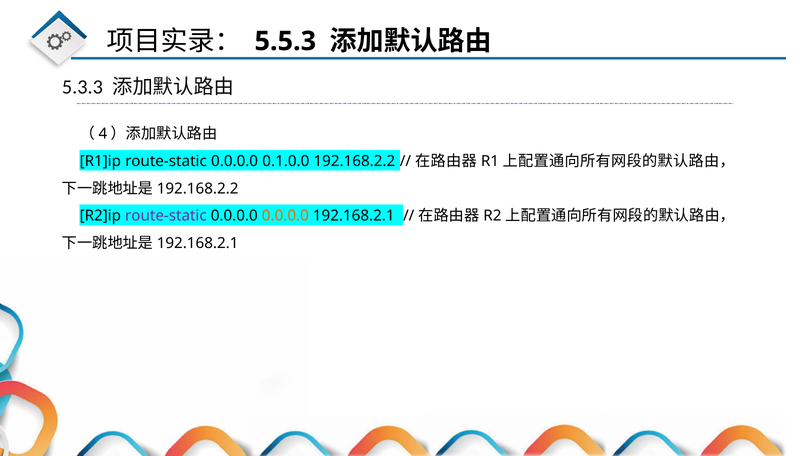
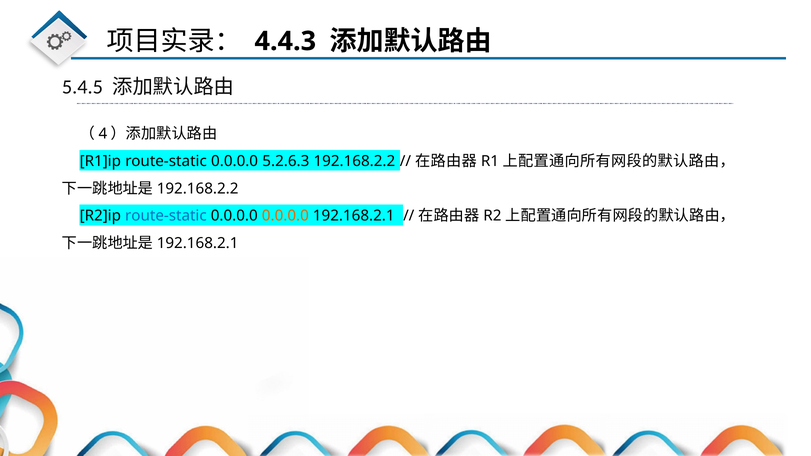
5.5.3: 5.5.3 -> 4.4.3
5.3.3: 5.3.3 -> 5.4.5
0.1.0.0: 0.1.0.0 -> 5.2.6.3
route-static at (166, 216) colour: purple -> blue
